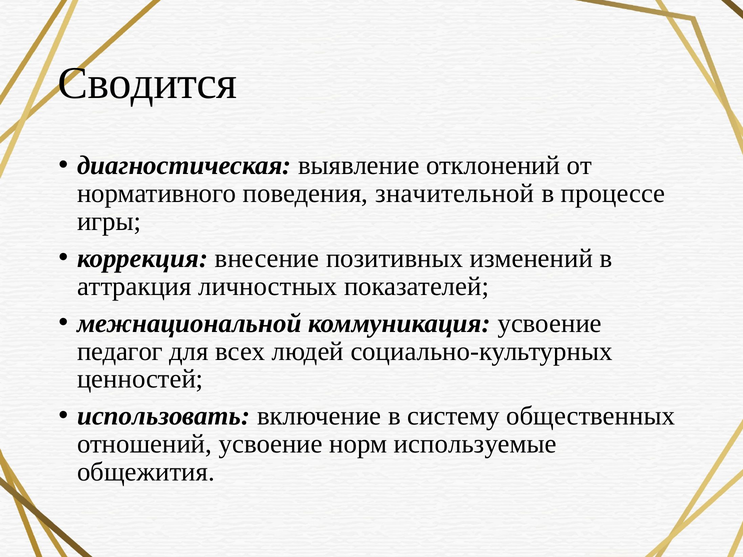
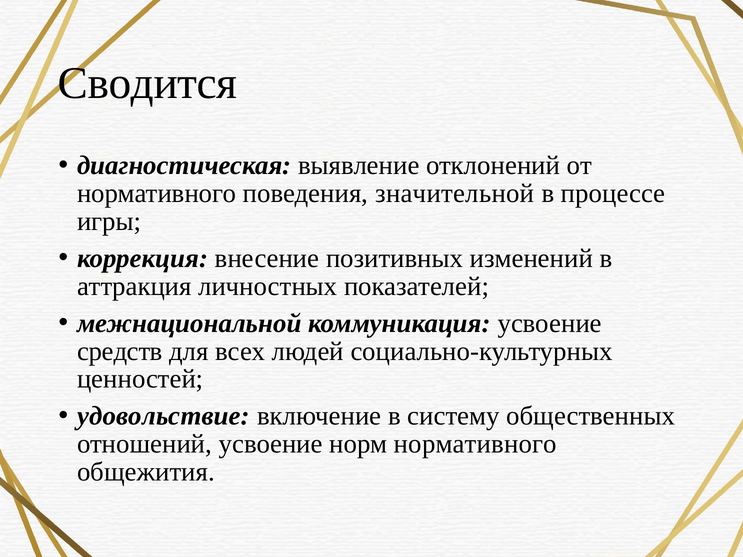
педагог: педагог -> средств
использовать: использовать -> удовольствие
норм используемые: используемые -> нормативного
